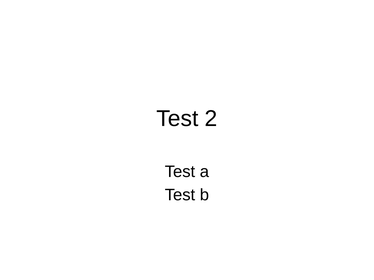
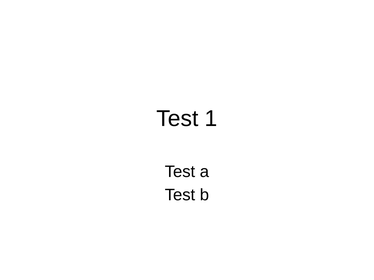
2: 2 -> 1
